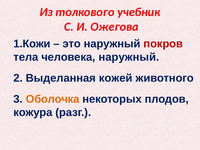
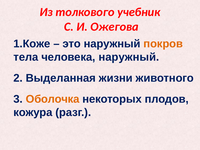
1.Кожи: 1.Кожи -> 1.Коже
покров colour: red -> orange
кожей: кожей -> жизни
